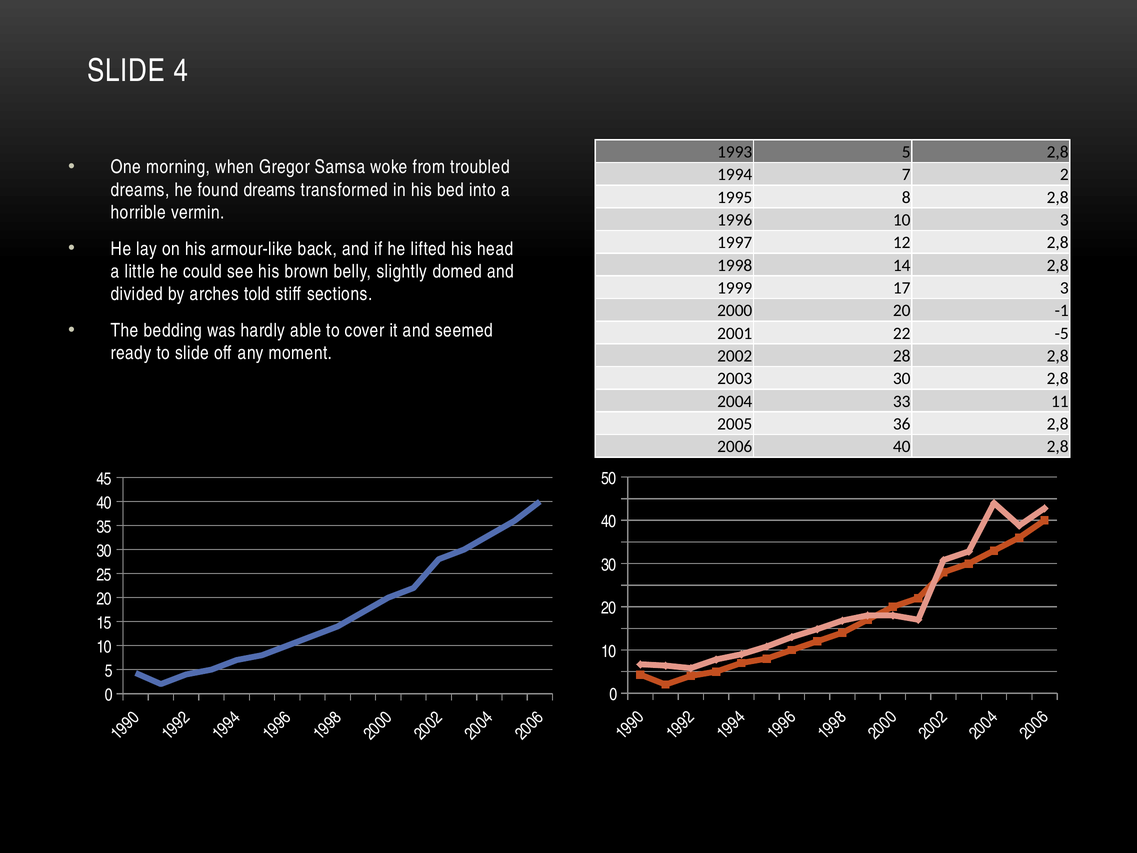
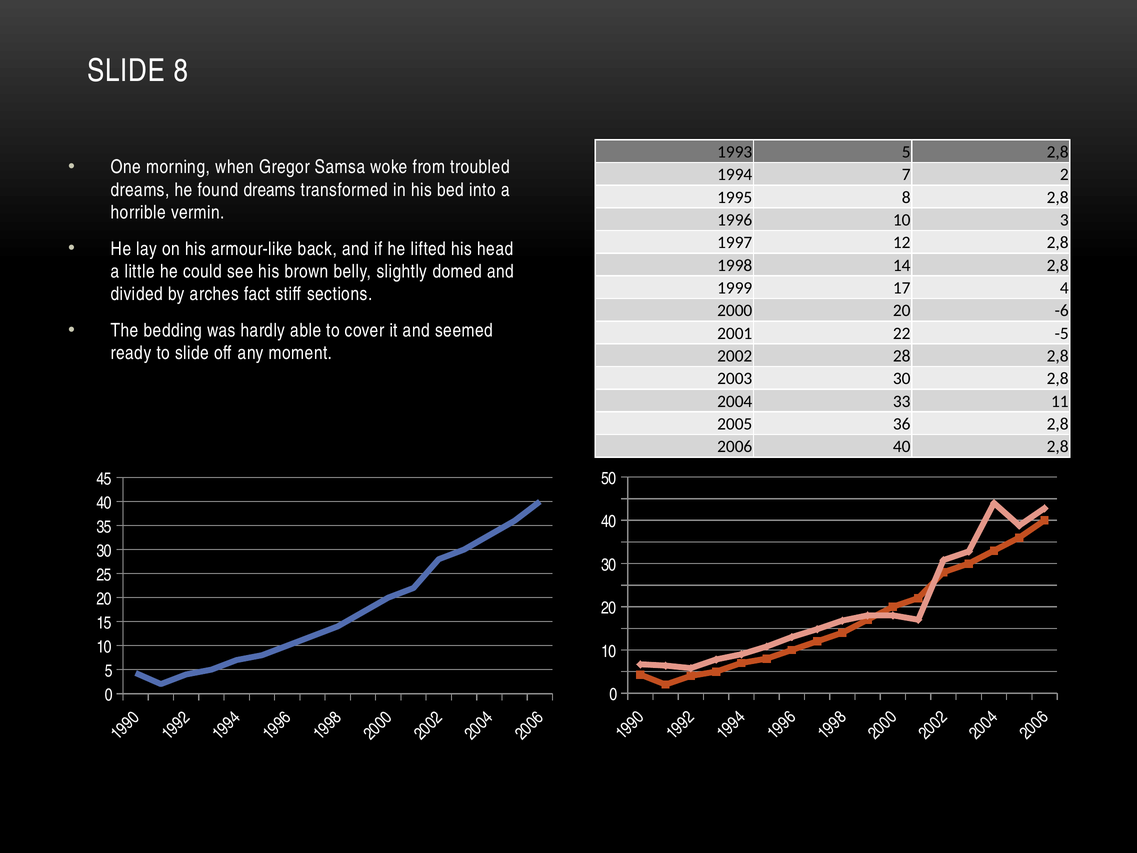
SLIDE 4: 4 -> 8
17 3: 3 -> 4
told: told -> fact
-1: -1 -> -6
